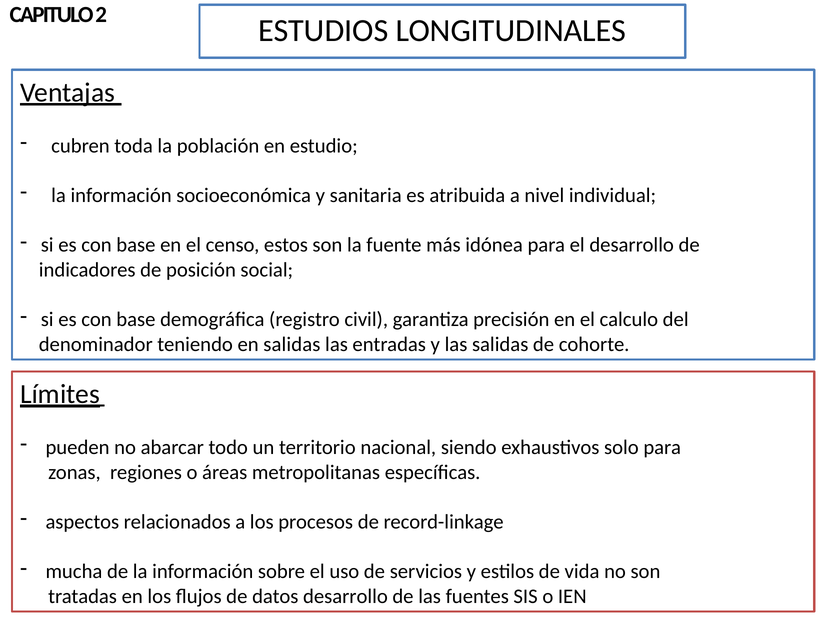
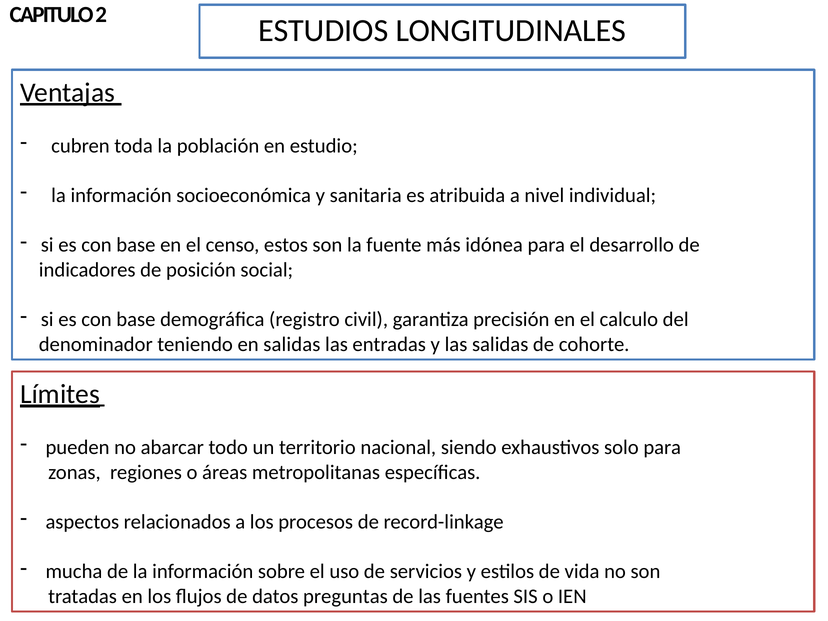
datos desarrollo: desarrollo -> preguntas
